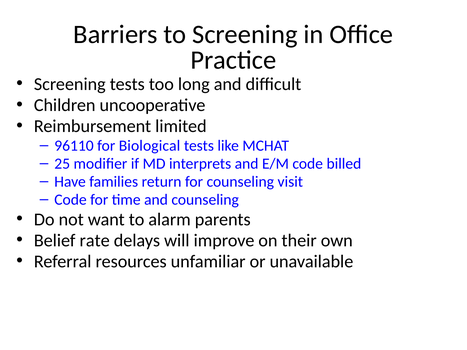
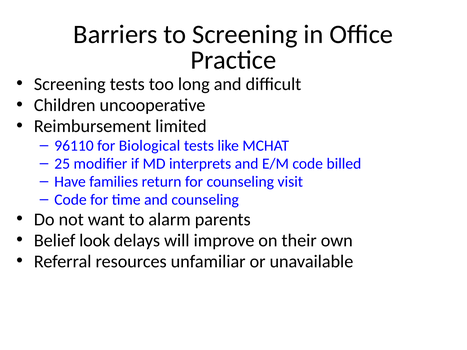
rate: rate -> look
